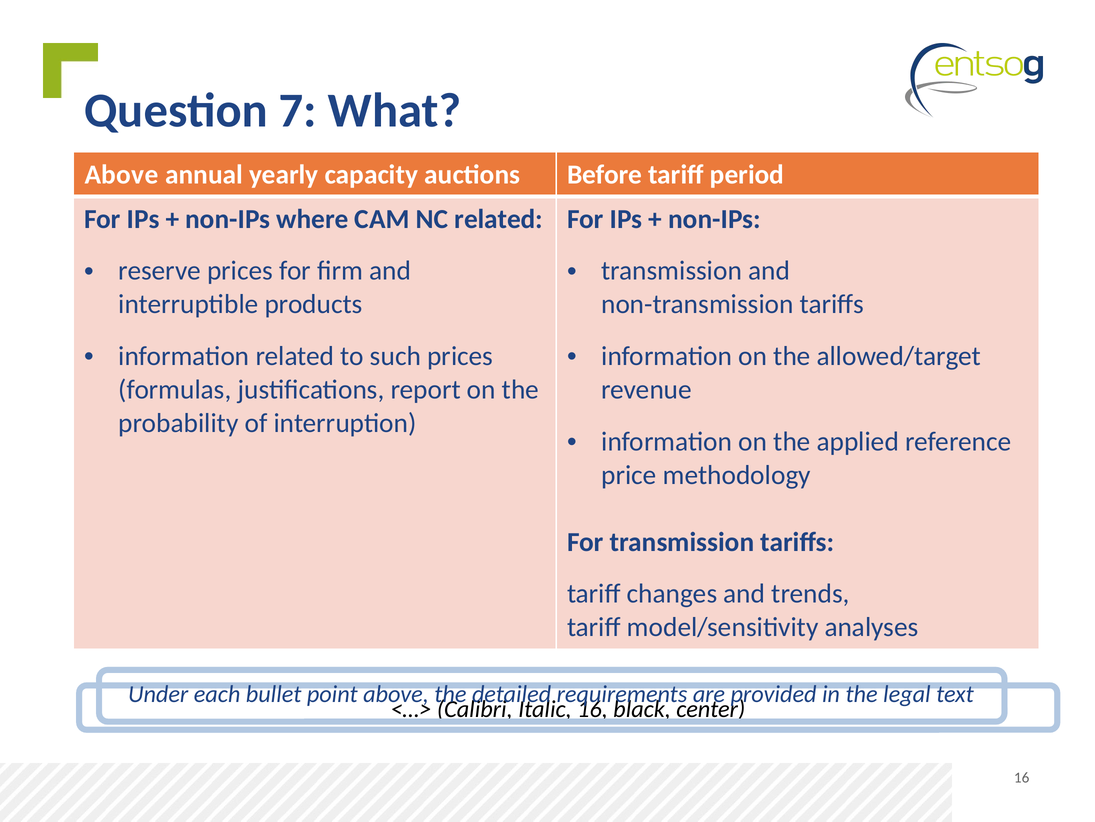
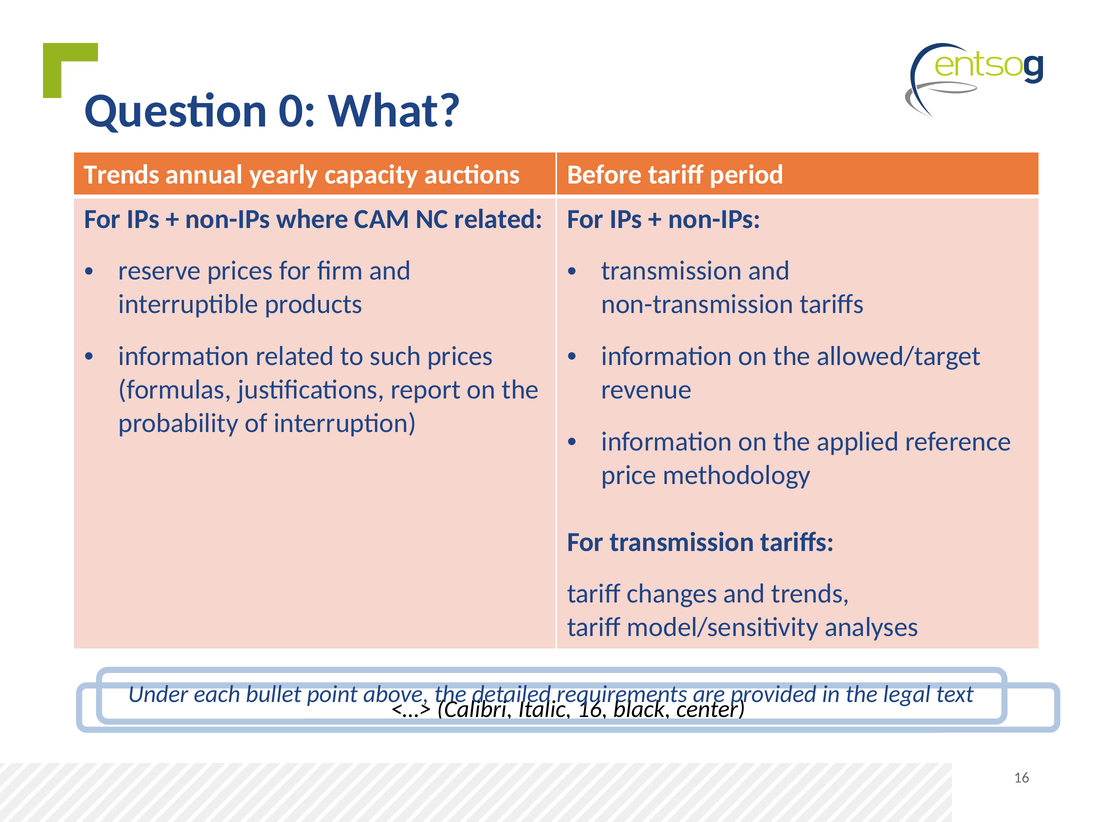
7: 7 -> 0
Above at (121, 174): Above -> Trends
